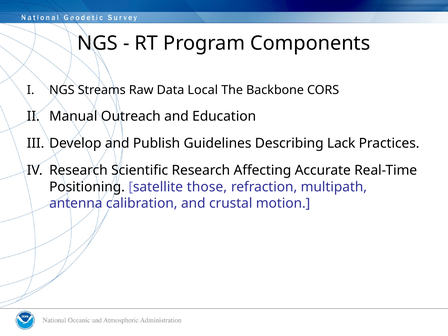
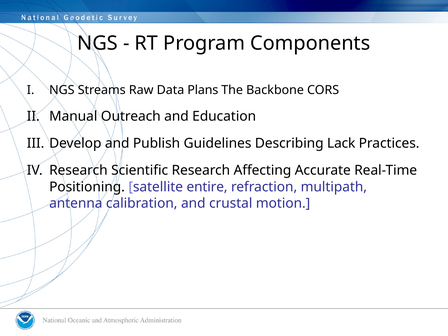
Local: Local -> Plans
those: those -> entire
